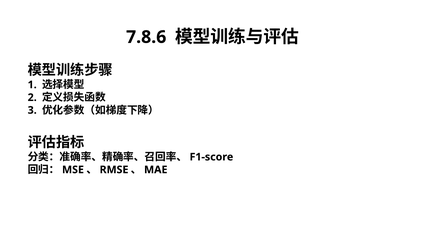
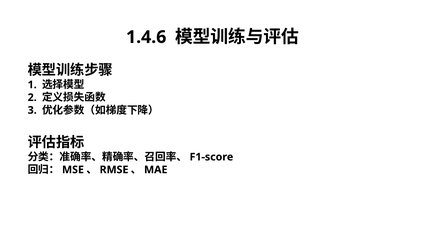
7.8.6: 7.8.6 -> 1.4.6
